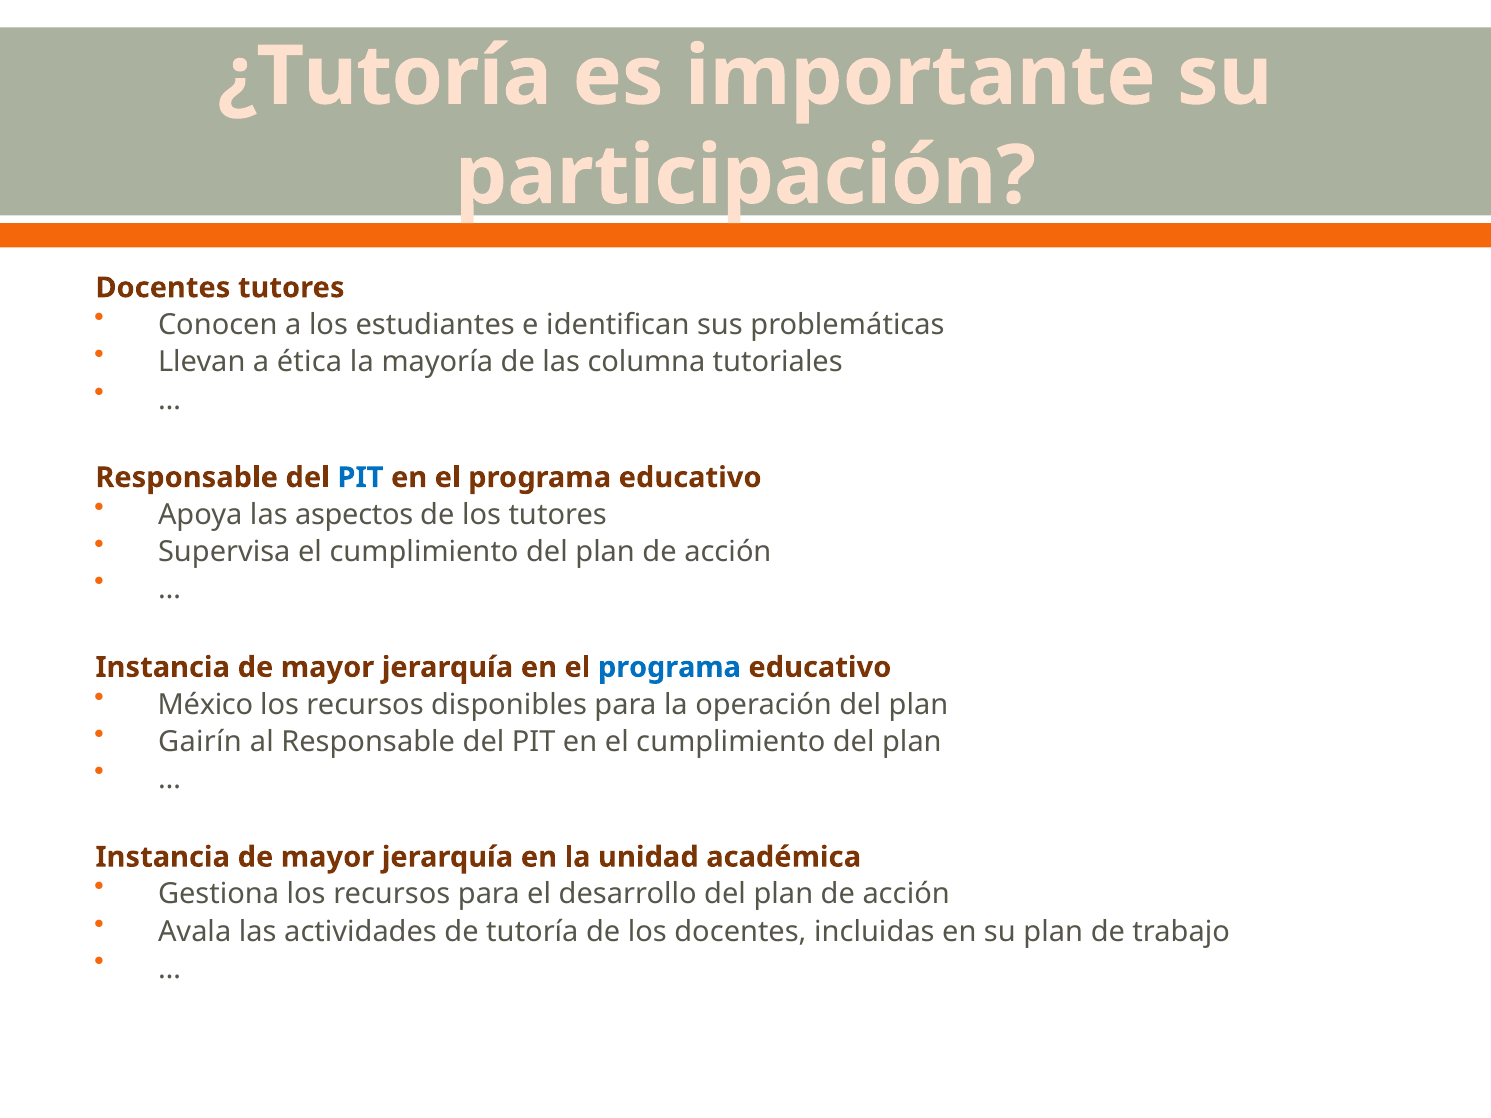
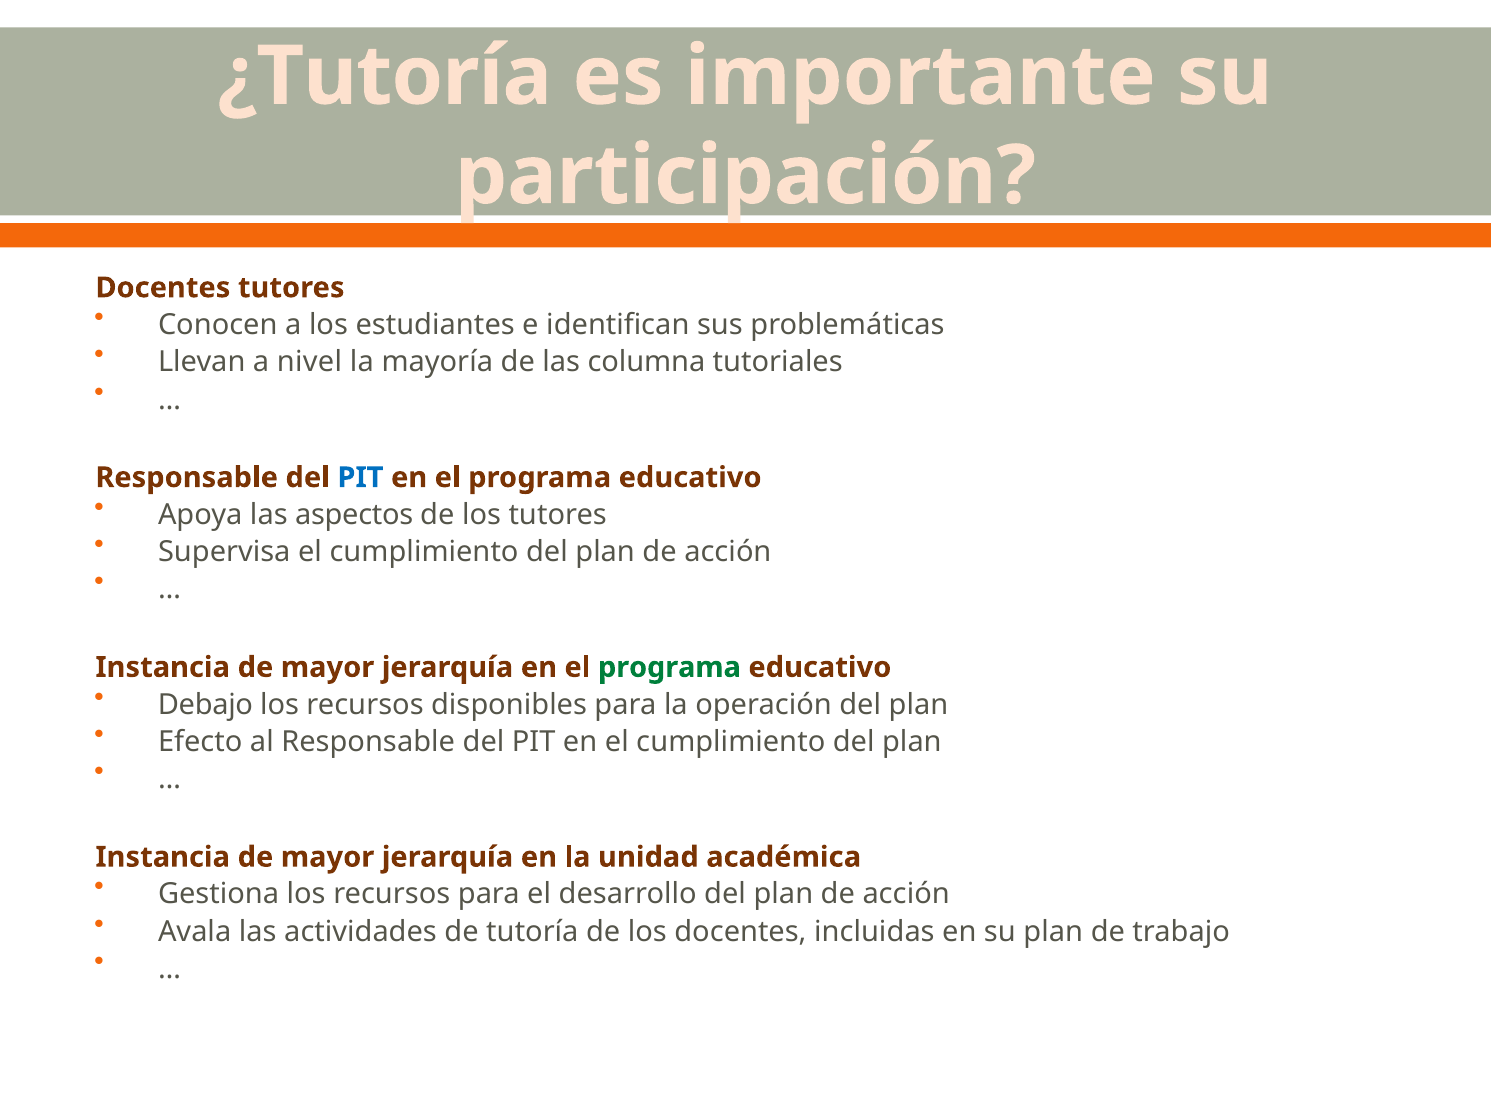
ética: ética -> nivel
programa at (669, 667) colour: blue -> green
México: México -> Debajo
Gairín: Gairín -> Efecto
